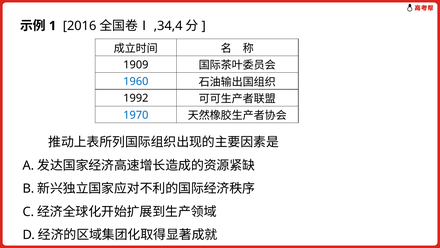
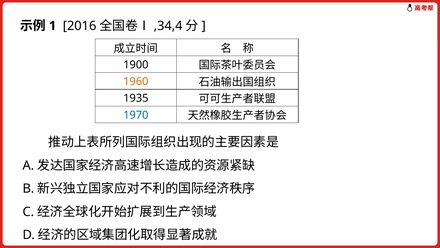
1909: 1909 -> 1900
1960 colour: blue -> orange
1992: 1992 -> 1935
